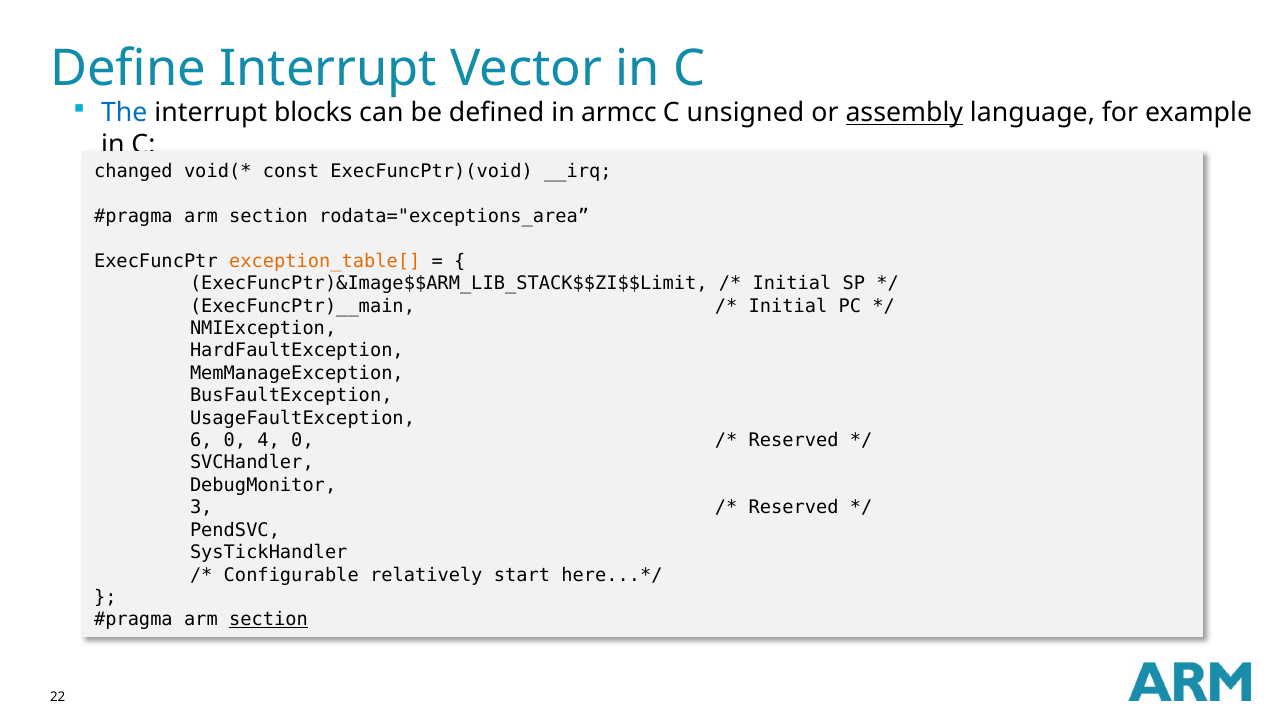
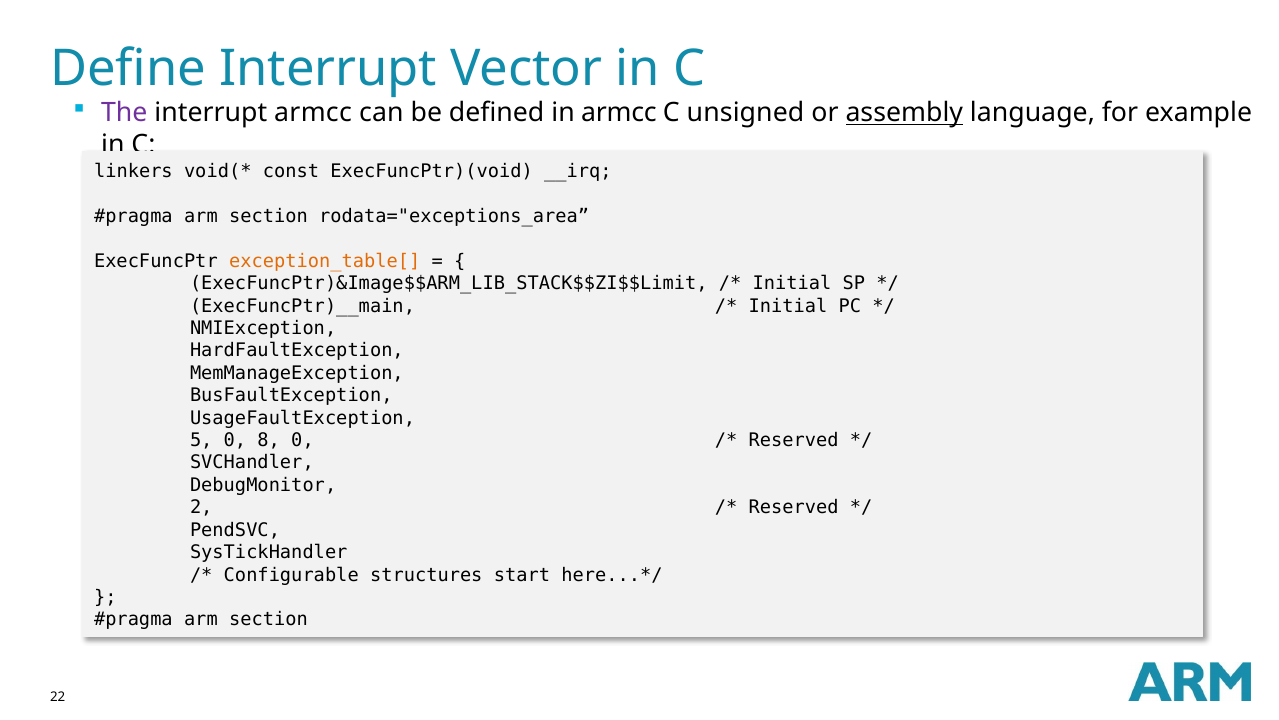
The colour: blue -> purple
interrupt blocks: blocks -> armcc
changed: changed -> linkers
6: 6 -> 5
4: 4 -> 8
3: 3 -> 2
relatively: relatively -> structures
section at (268, 619) underline: present -> none
